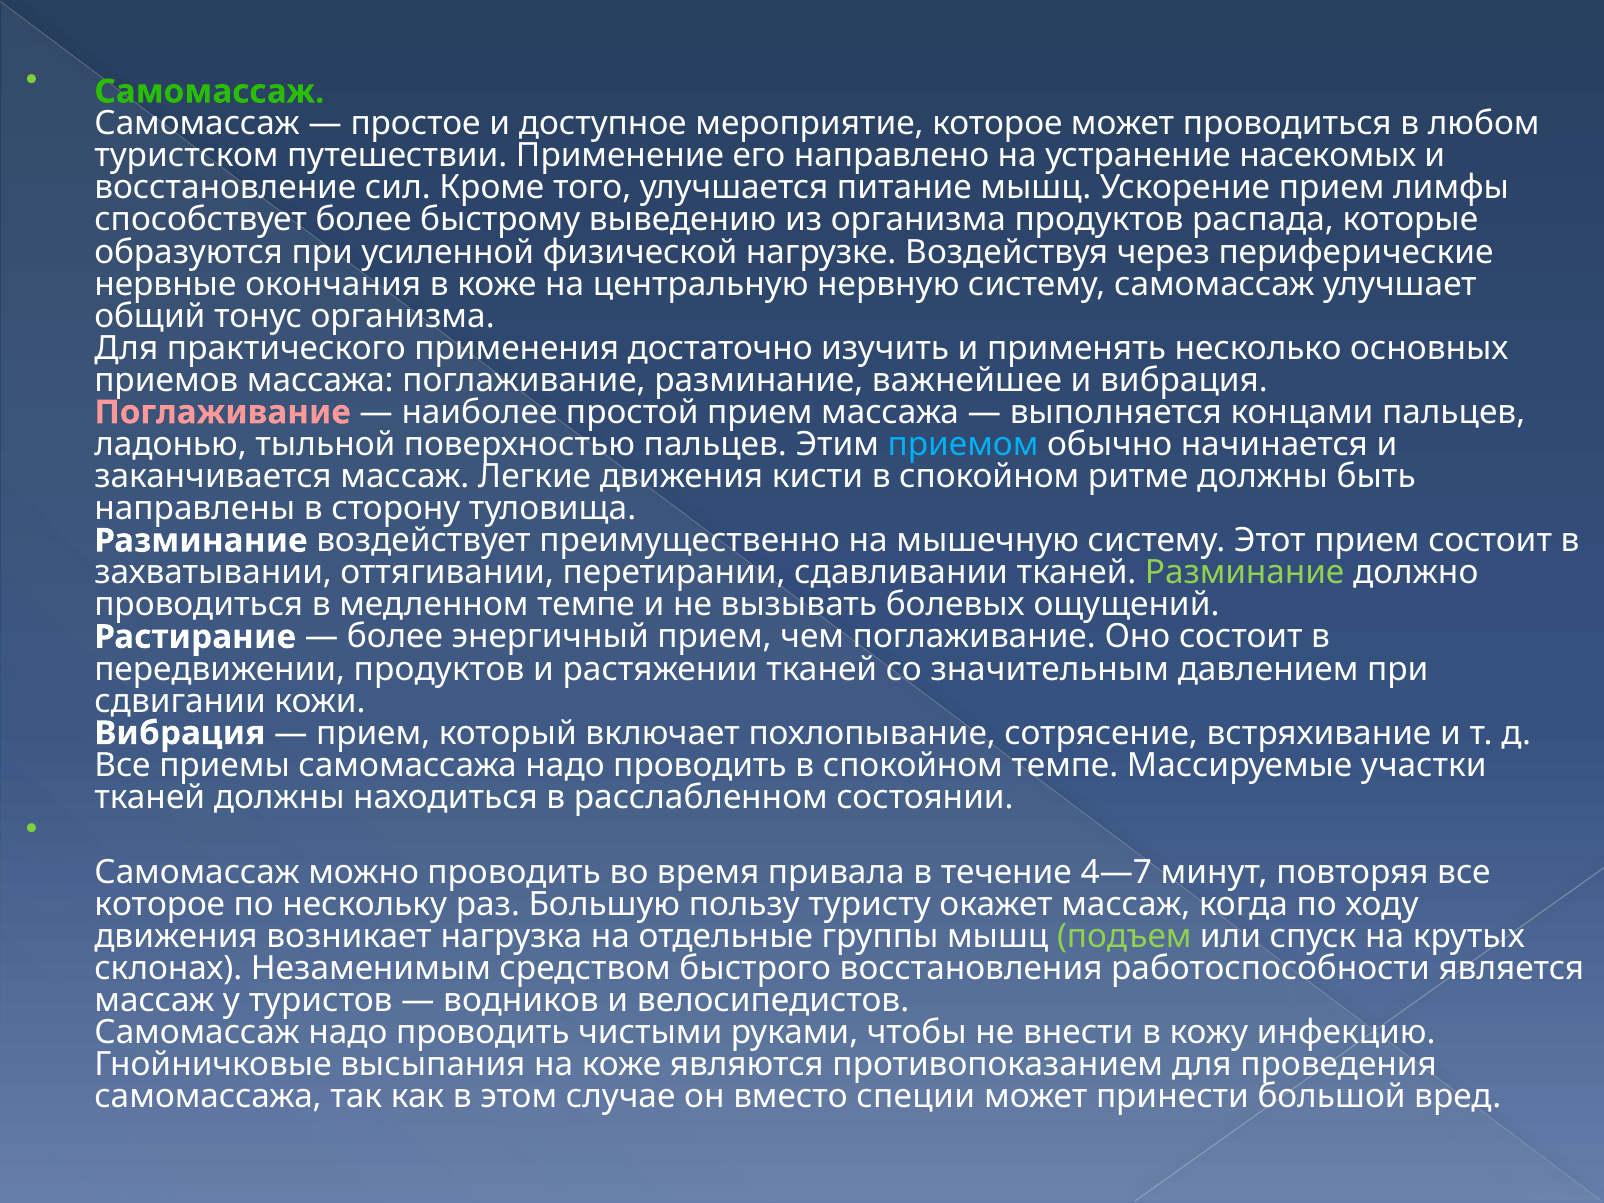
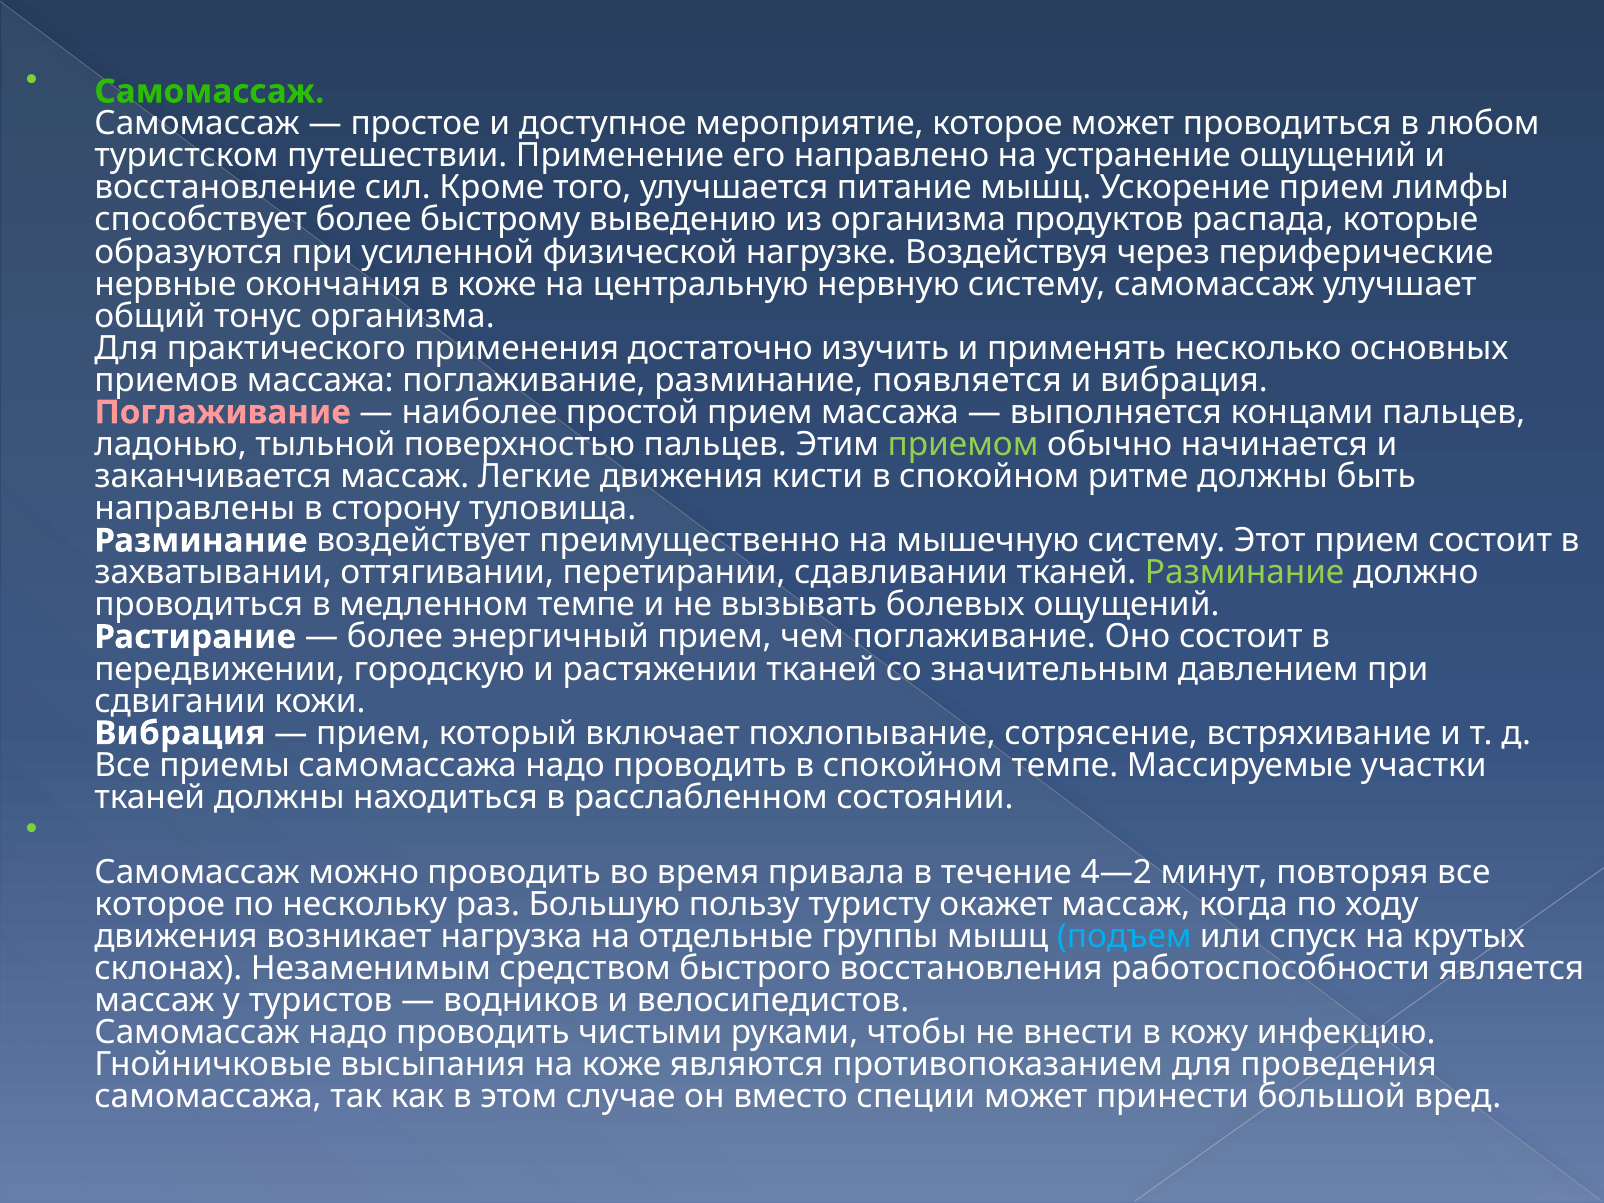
устранение насекомых: насекомых -> ощущений
важнейшее: важнейшее -> появляется
приемом colour: light blue -> light green
передвижении продуктов: продуктов -> городскую
4—7: 4—7 -> 4—2
подъем colour: light green -> light blue
